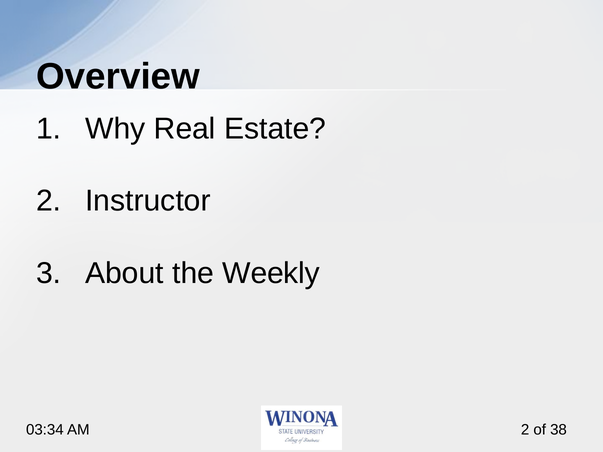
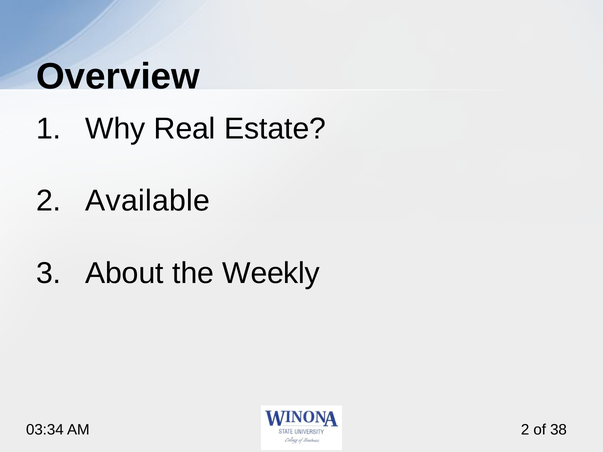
Instructor: Instructor -> Available
